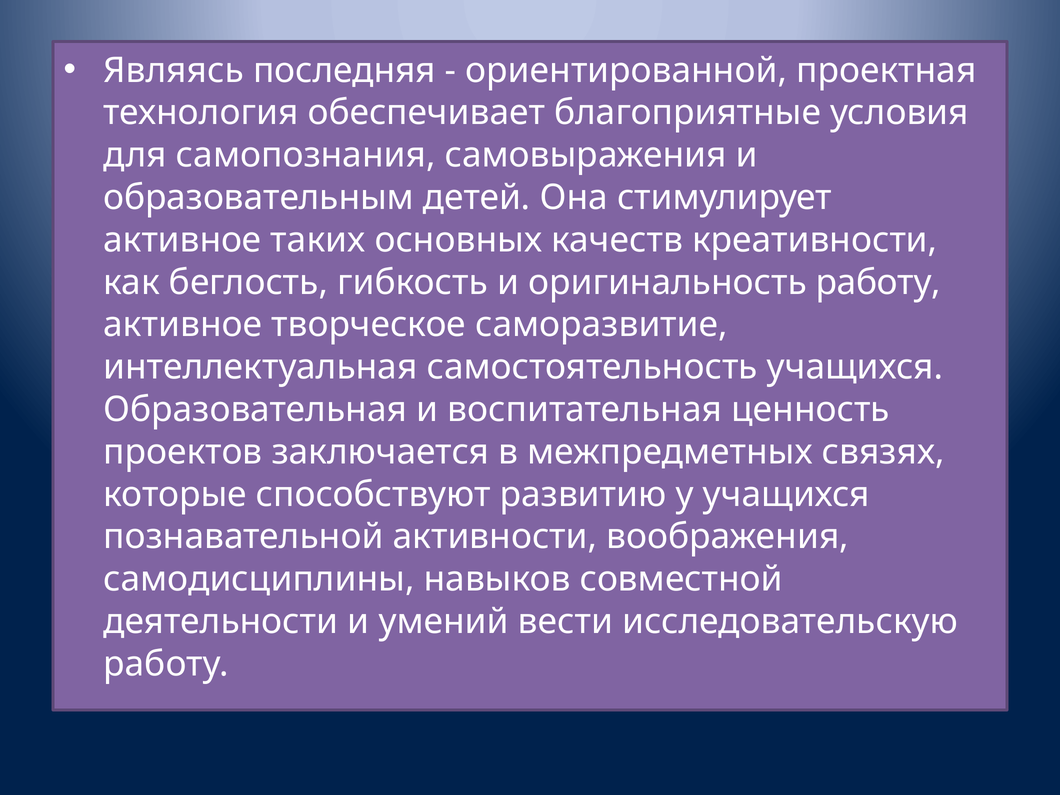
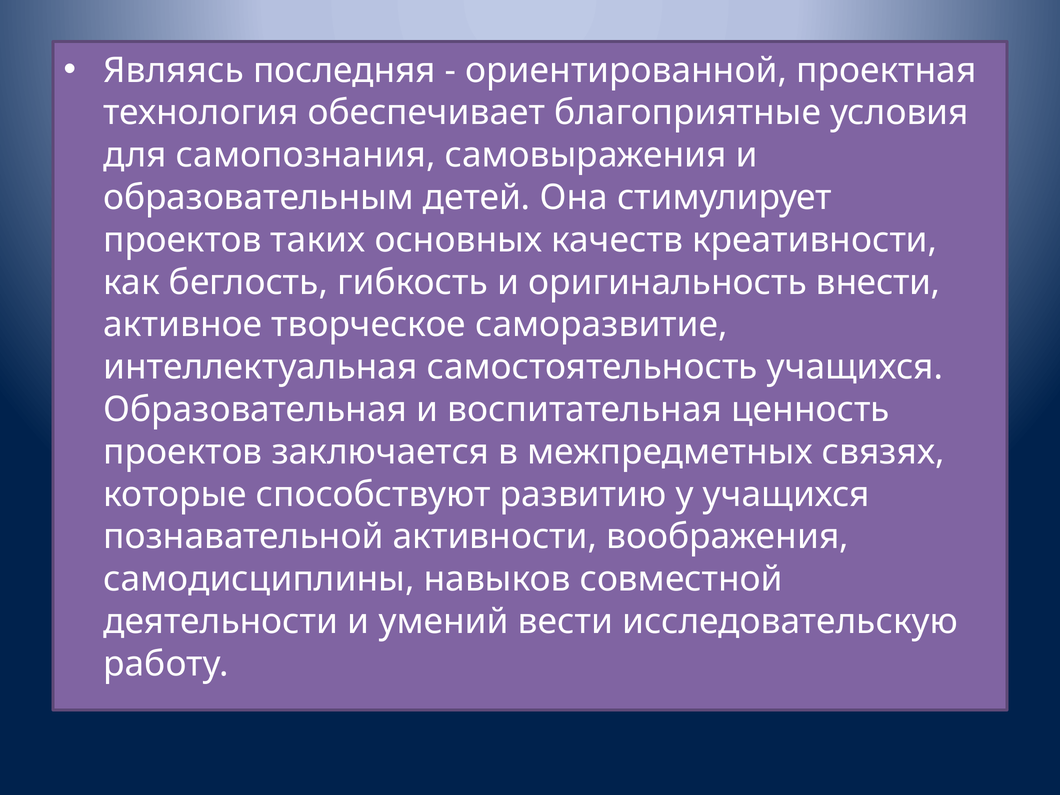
активное at (182, 240): активное -> проектов
оригинальность работу: работу -> внести
